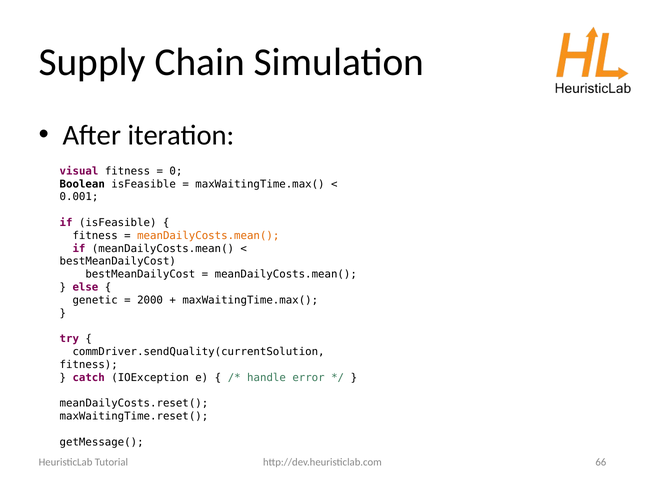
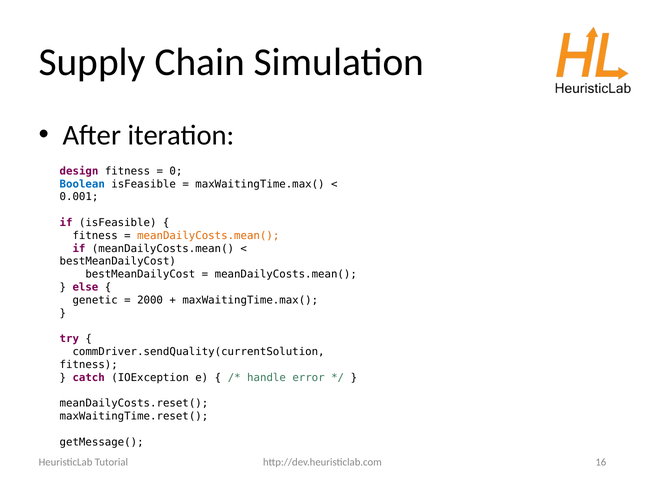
visual: visual -> design
Boolean colour: black -> blue
66: 66 -> 16
